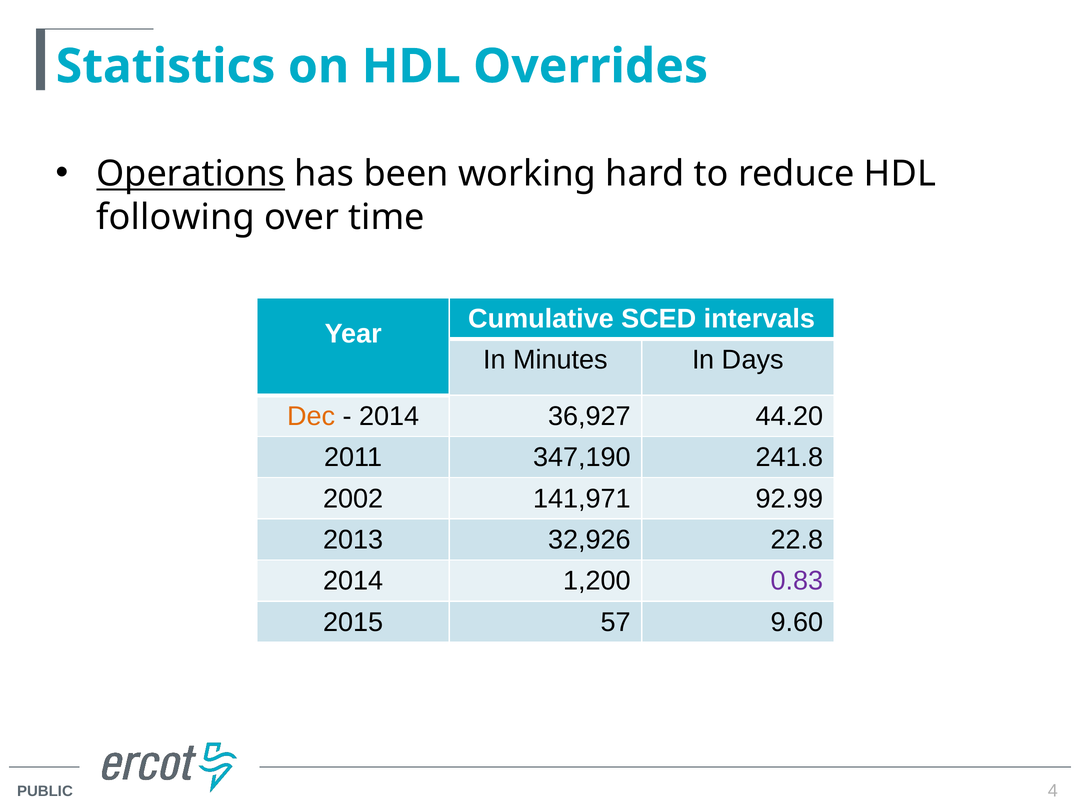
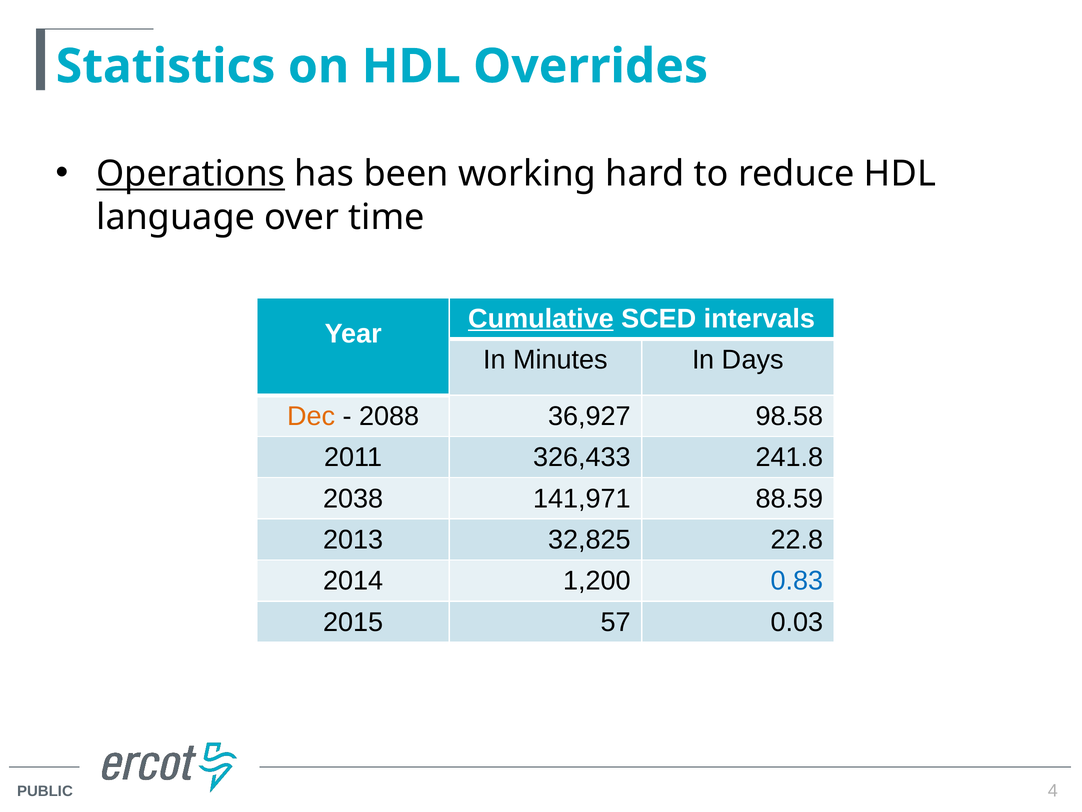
following: following -> language
Cumulative underline: none -> present
2014 at (389, 416): 2014 -> 2088
44.20: 44.20 -> 98.58
347,190: 347,190 -> 326,433
2002: 2002 -> 2038
92.99: 92.99 -> 88.59
32,926: 32,926 -> 32,825
0.83 colour: purple -> blue
9.60: 9.60 -> 0.03
